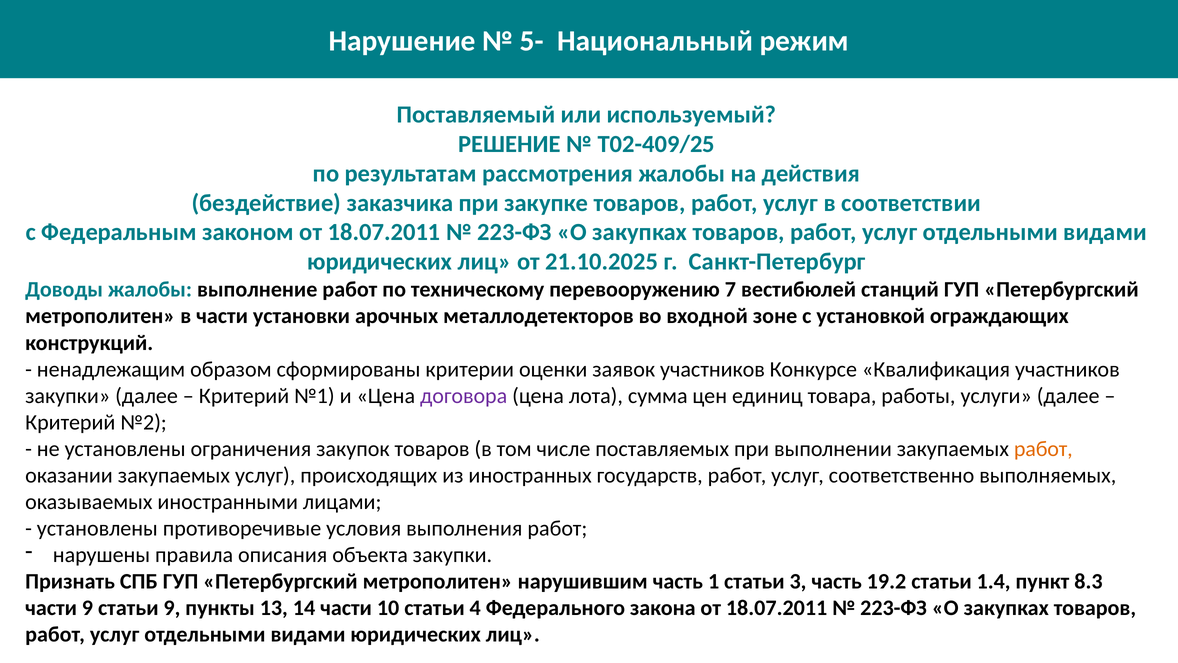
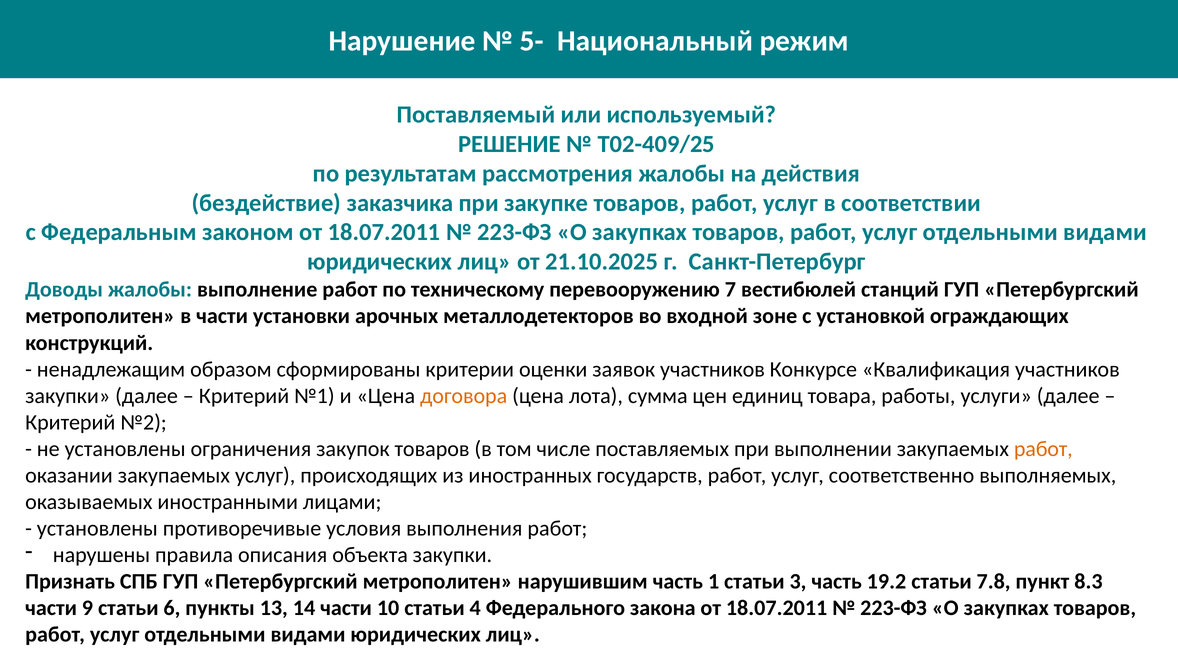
договора colour: purple -> orange
1.4: 1.4 -> 7.8
статьи 9: 9 -> 6
